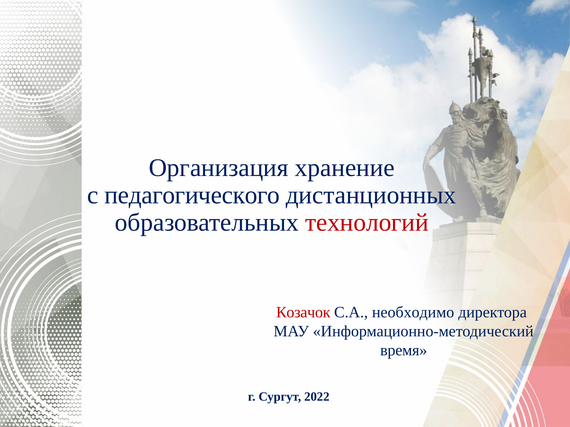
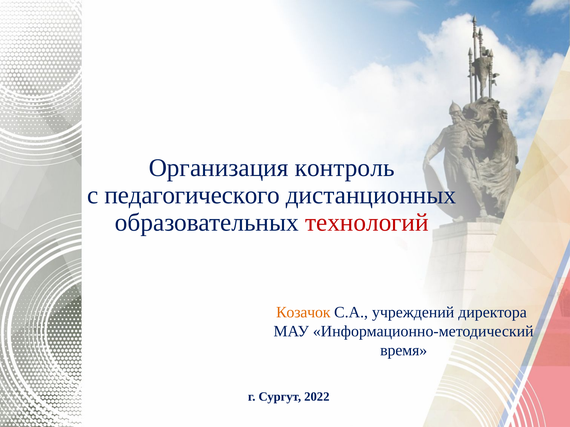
хранение: хранение -> контроль
Козачок colour: red -> orange
необходимо: необходимо -> учреждений
